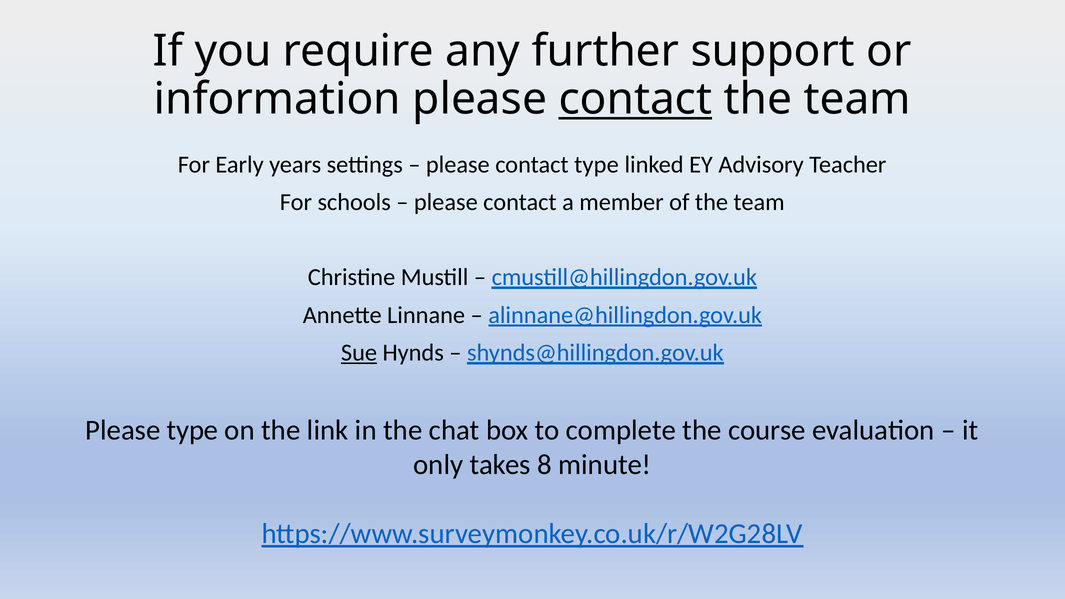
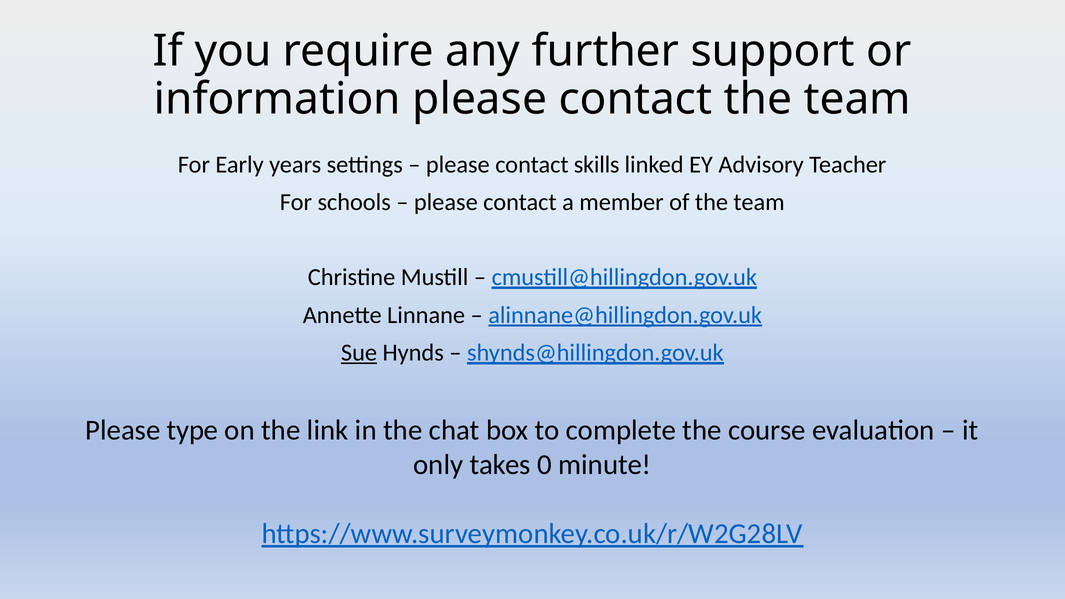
contact at (635, 99) underline: present -> none
contact type: type -> skills
8: 8 -> 0
